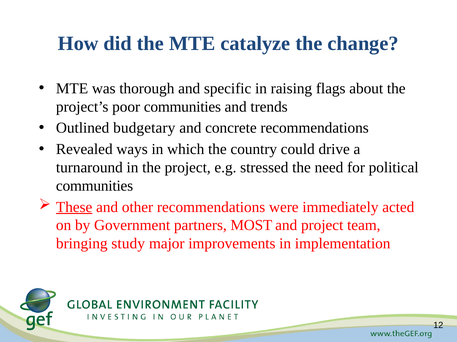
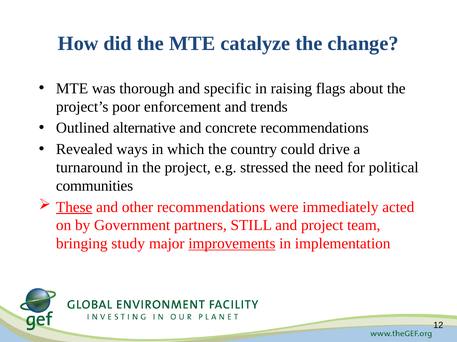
poor communities: communities -> enforcement
budgetary: budgetary -> alternative
MOST: MOST -> STILL
improvements underline: none -> present
